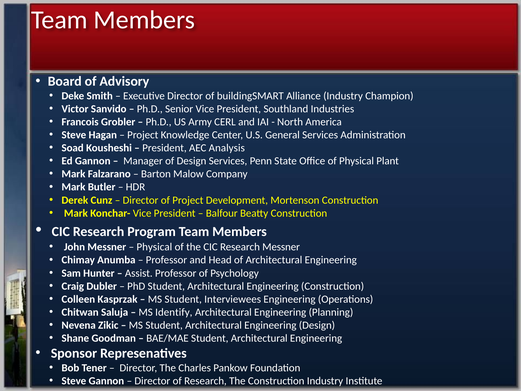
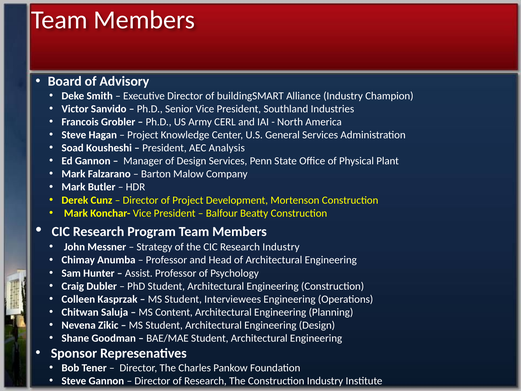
Physical at (154, 247): Physical -> Strategy
Research Messner: Messner -> Industry
Identify: Identify -> Content
